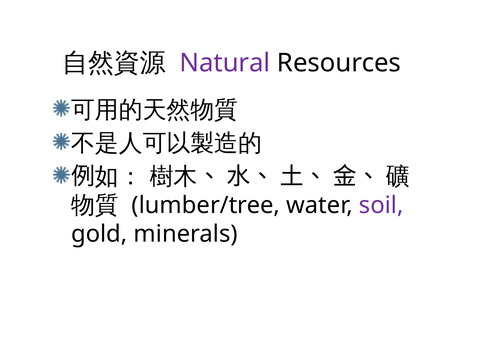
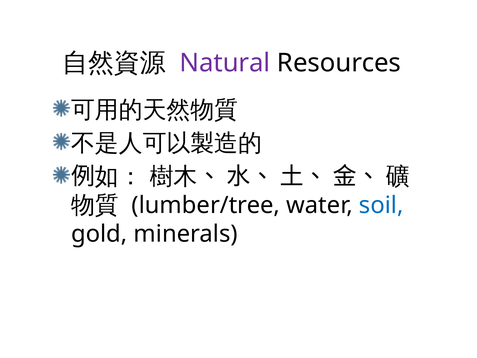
soil colour: purple -> blue
